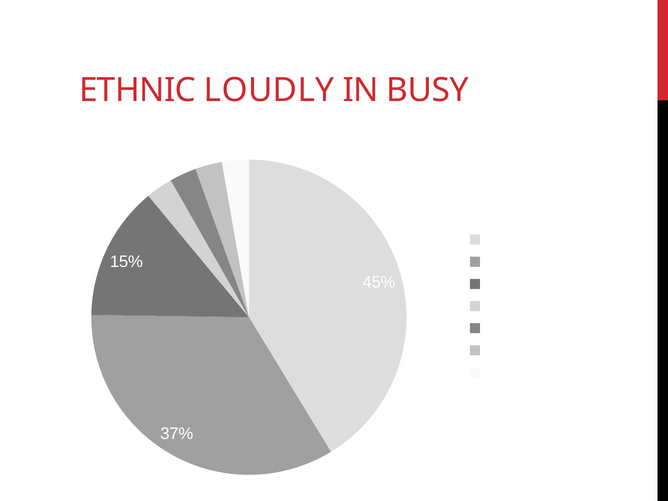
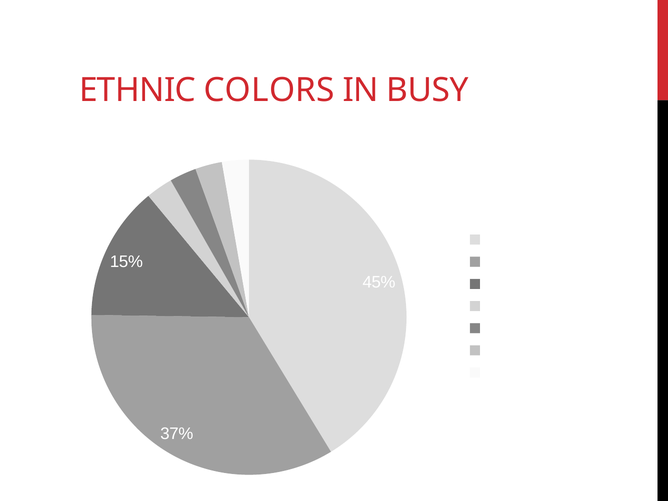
LOUDLY: LOUDLY -> COLORS
